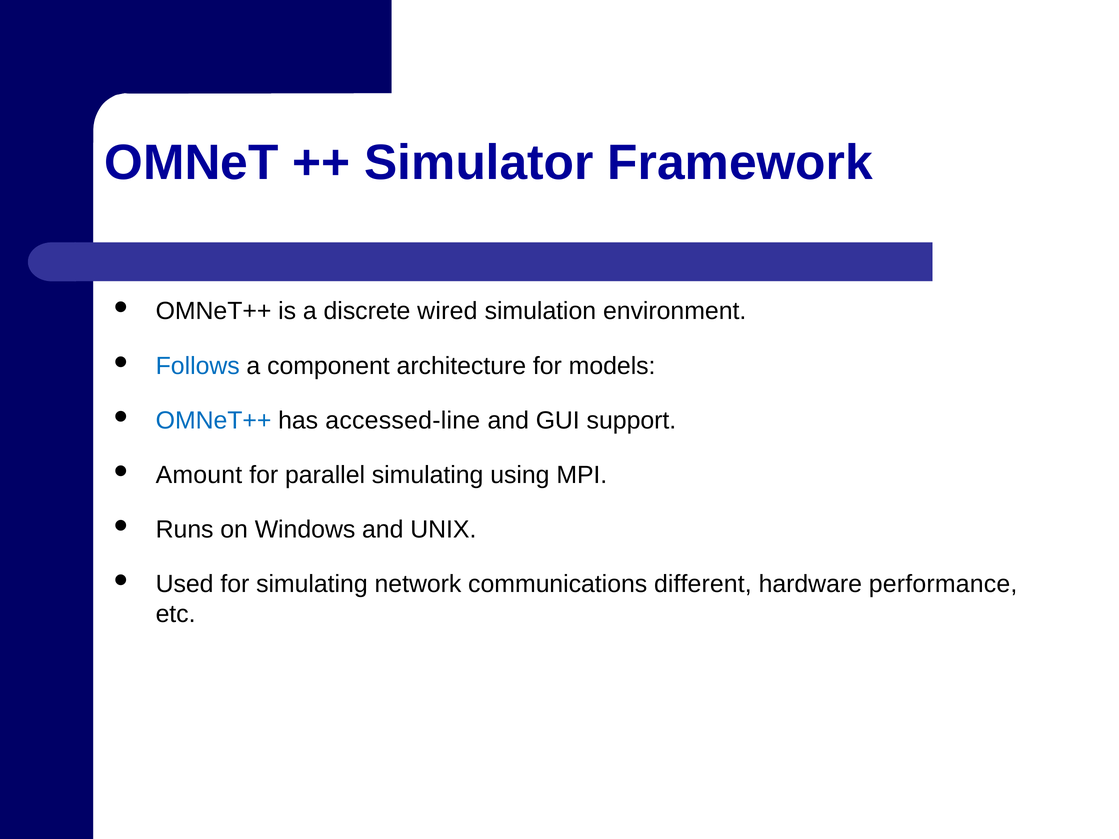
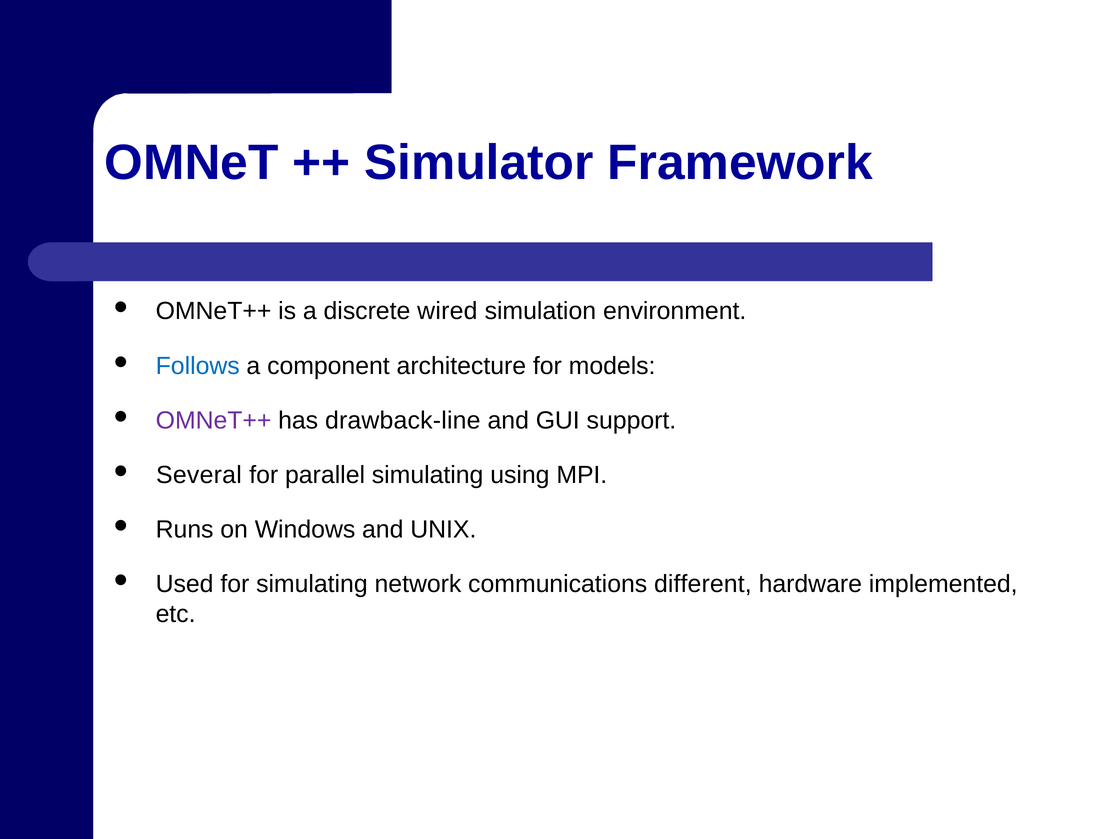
OMNeT++ at (214, 421) colour: blue -> purple
accessed-line: accessed-line -> drawback-line
Amount: Amount -> Several
performance: performance -> implemented
